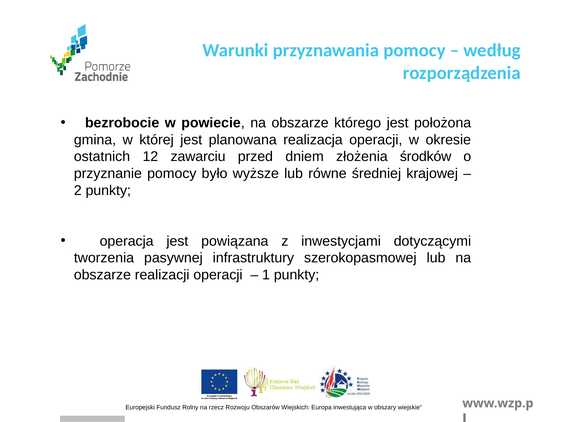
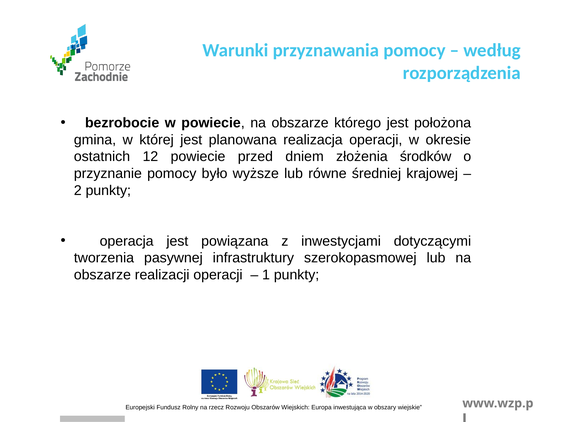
12 zawarciu: zawarciu -> powiecie
